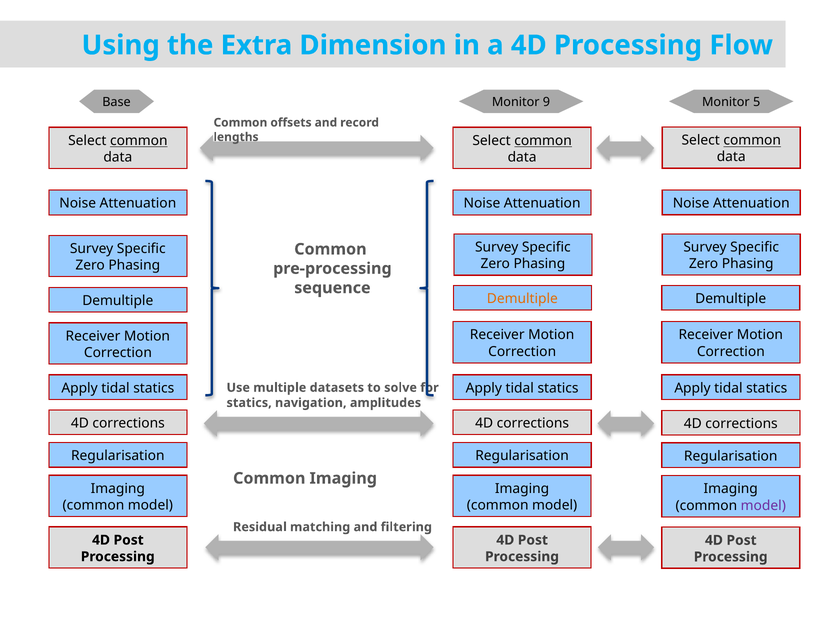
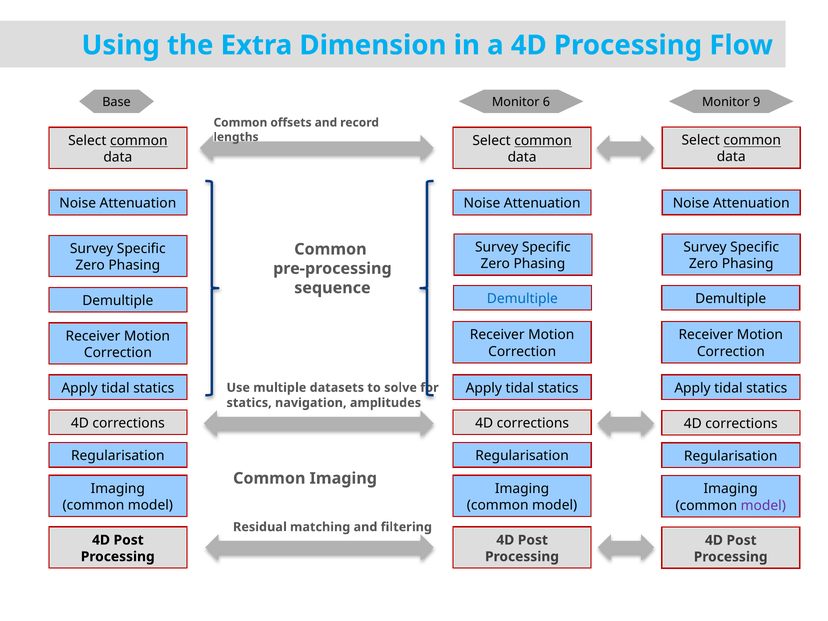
9: 9 -> 6
5: 5 -> 9
Demultiple at (522, 299) colour: orange -> blue
